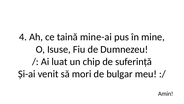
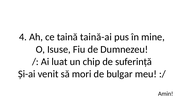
mine-ai: mine-ai -> taină-ai
